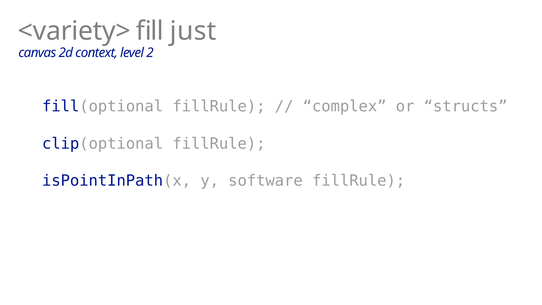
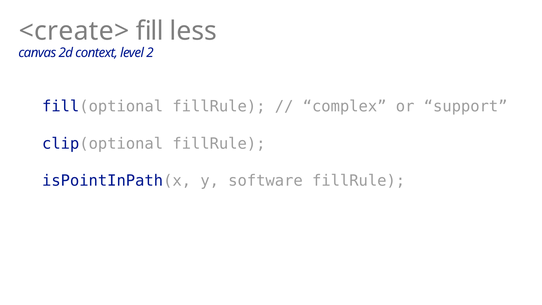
<variety>: <variety> -> <create>
just: just -> less
structs: structs -> support
